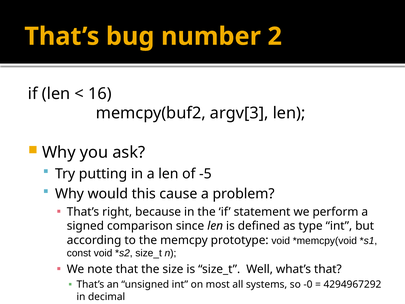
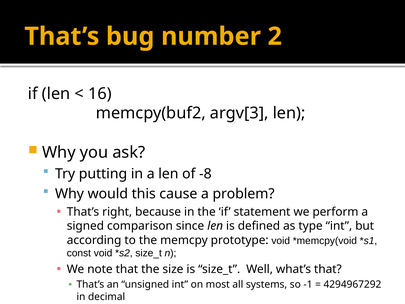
-5: -5 -> -8
-0: -0 -> -1
